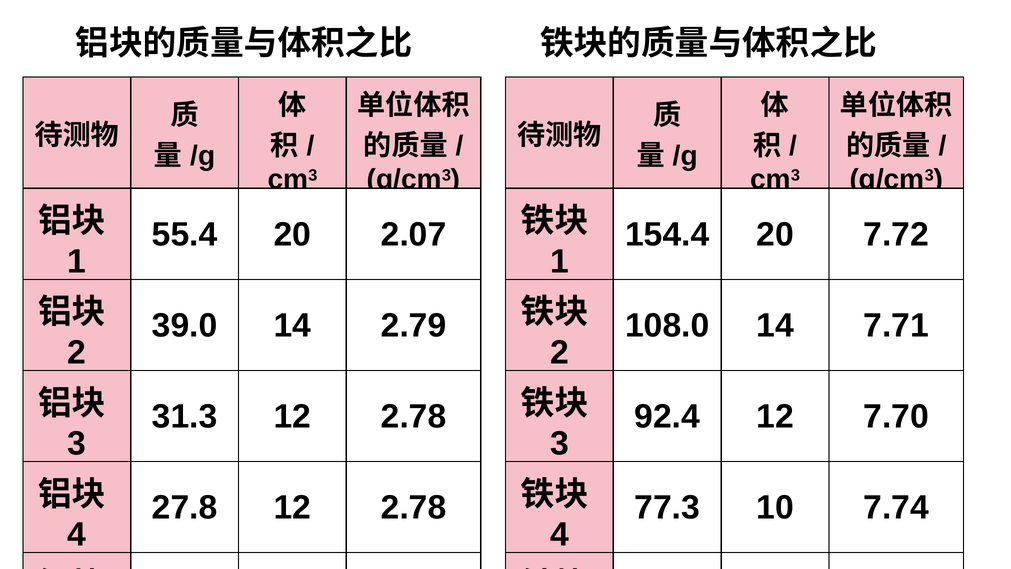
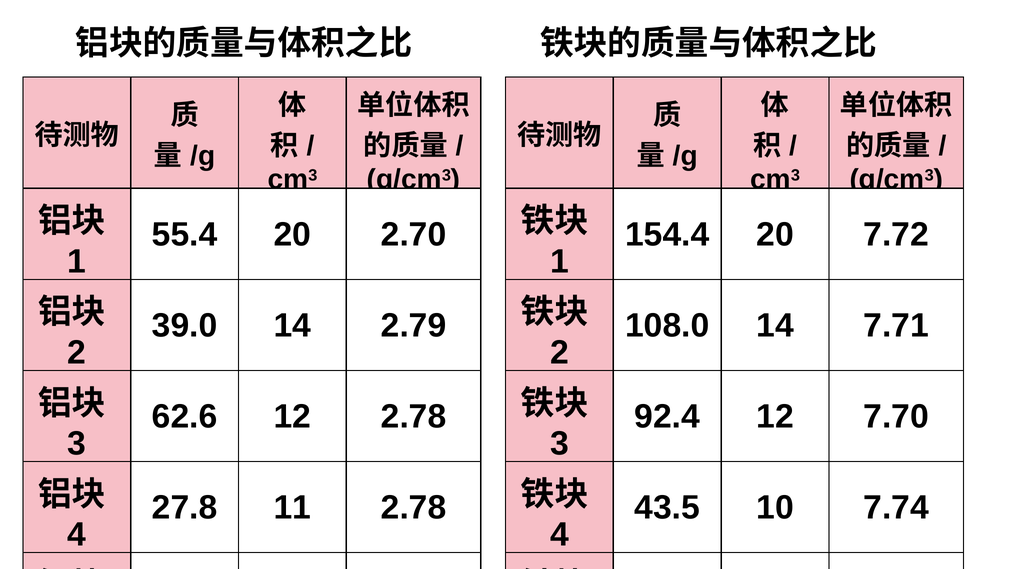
2.07: 2.07 -> 2.70
31.3: 31.3 -> 62.6
27.8 12: 12 -> 11
77.3: 77.3 -> 43.5
